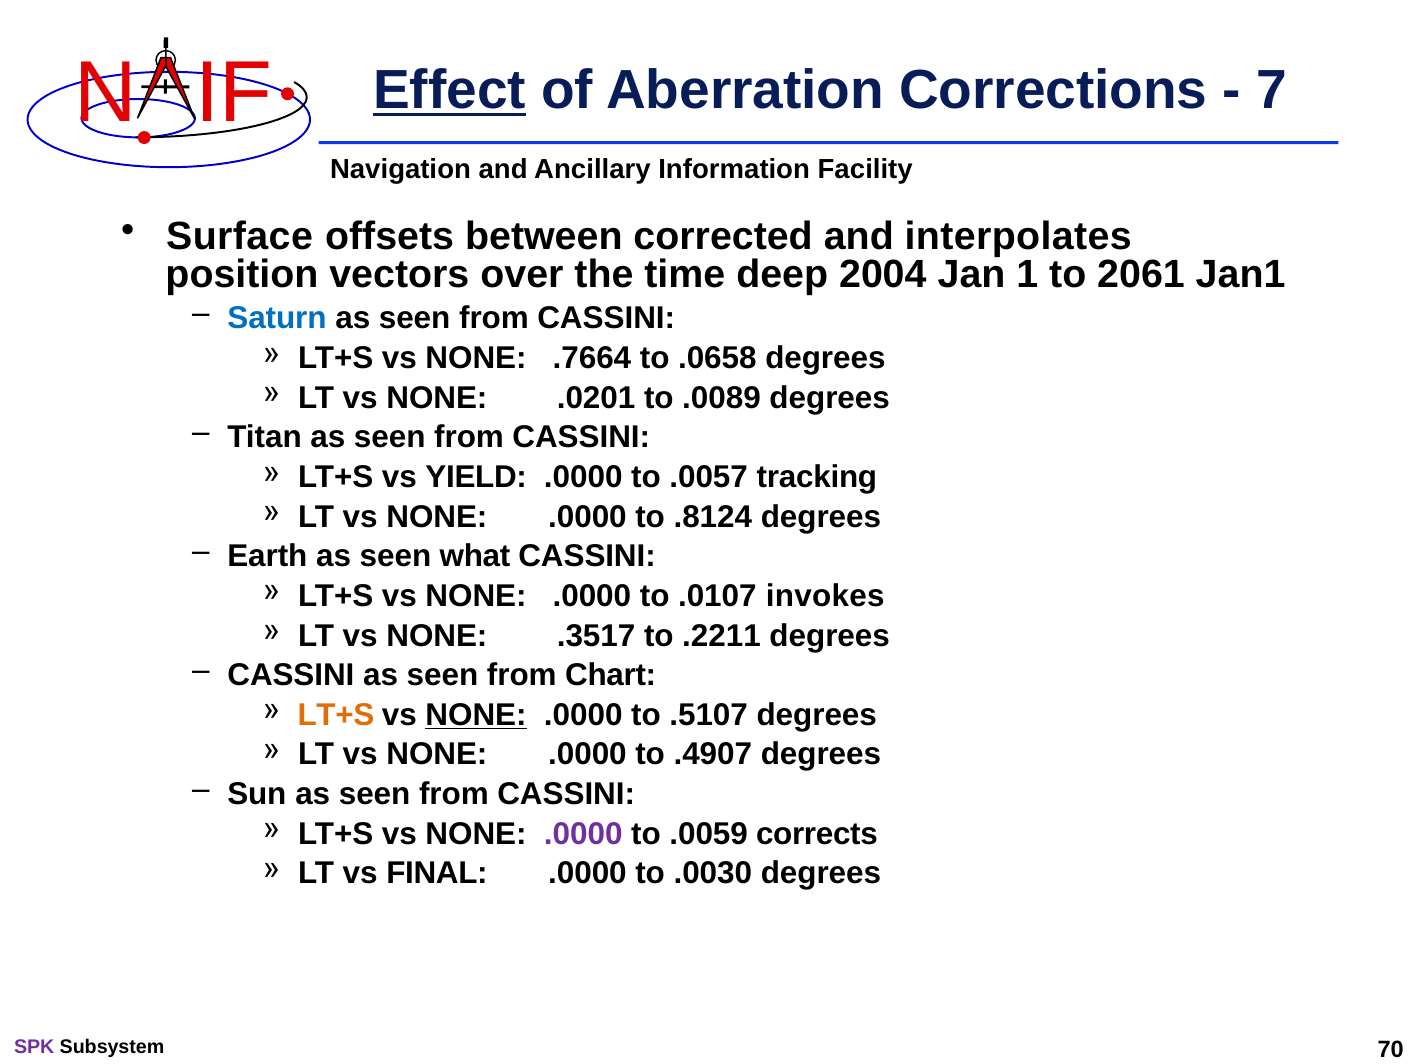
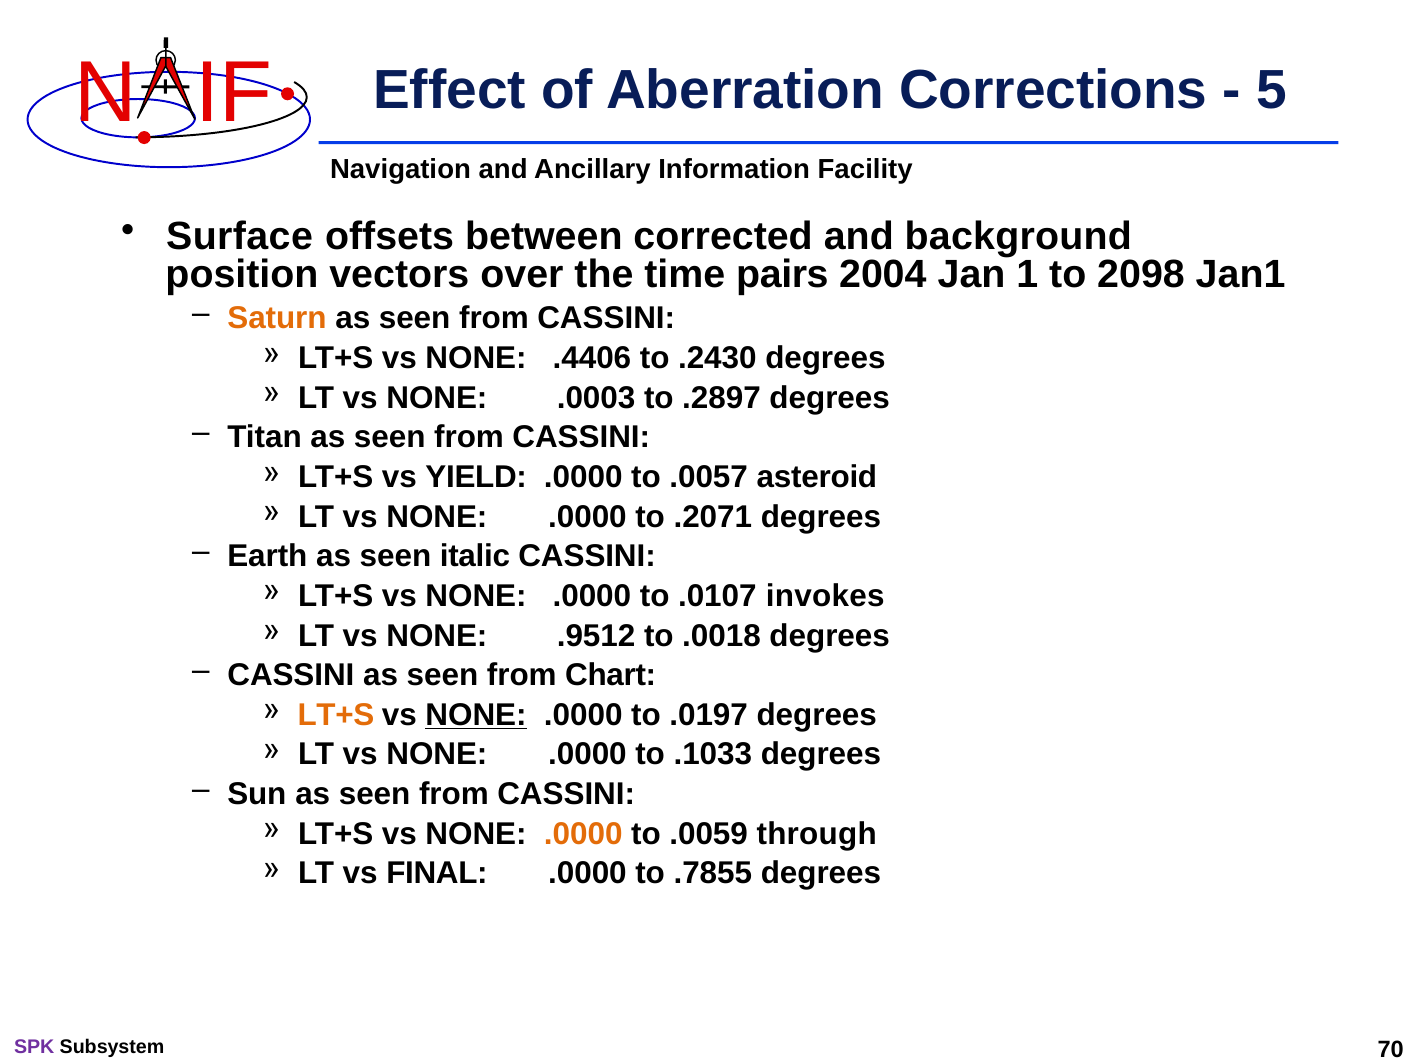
Effect underline: present -> none
7: 7 -> 5
interpolates: interpolates -> background
deep: deep -> pairs
2061: 2061 -> 2098
Saturn colour: blue -> orange
.7664: .7664 -> .4406
.0658: .0658 -> .2430
.0201: .0201 -> .0003
.0089: .0089 -> .2897
tracking: tracking -> asteroid
.8124: .8124 -> .2071
what: what -> italic
.3517: .3517 -> .9512
.2211: .2211 -> .0018
.5107: .5107 -> .0197
.4907: .4907 -> .1033
.0000 at (583, 834) colour: purple -> orange
corrects: corrects -> through
.0030: .0030 -> .7855
